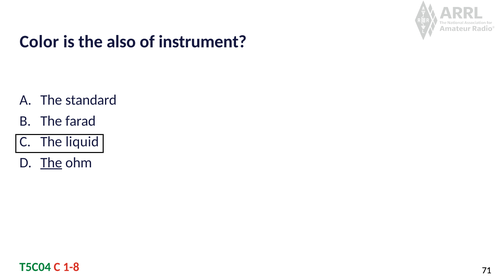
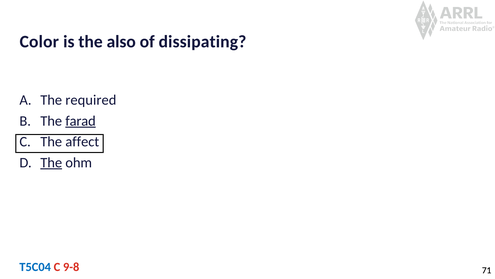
instrument: instrument -> dissipating
standard: standard -> required
farad underline: none -> present
liquid: liquid -> affect
T5C04 colour: green -> blue
1-8: 1-8 -> 9-8
